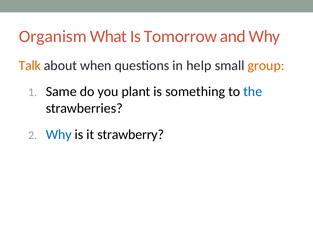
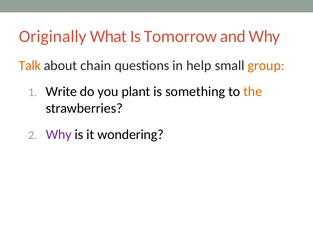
Organism: Organism -> Originally
when: when -> chain
Same: Same -> Write
the colour: blue -> orange
Why at (59, 135) colour: blue -> purple
strawberry: strawberry -> wondering
